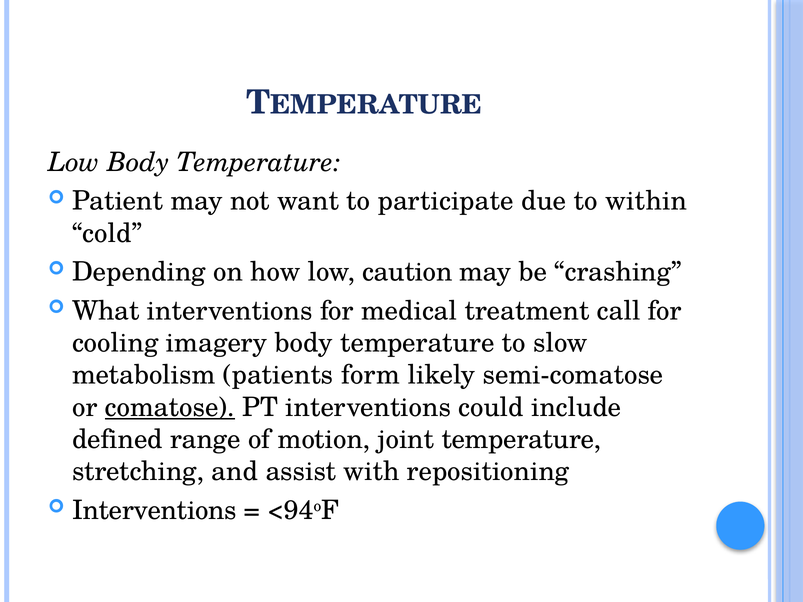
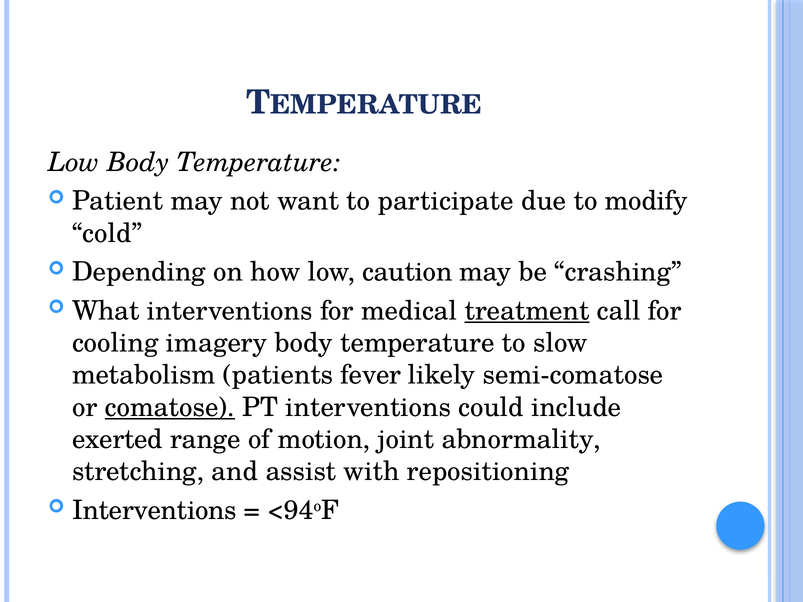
within: within -> modify
treatment underline: none -> present
form: form -> fever
defined: defined -> exerted
joint temperature: temperature -> abnormality
